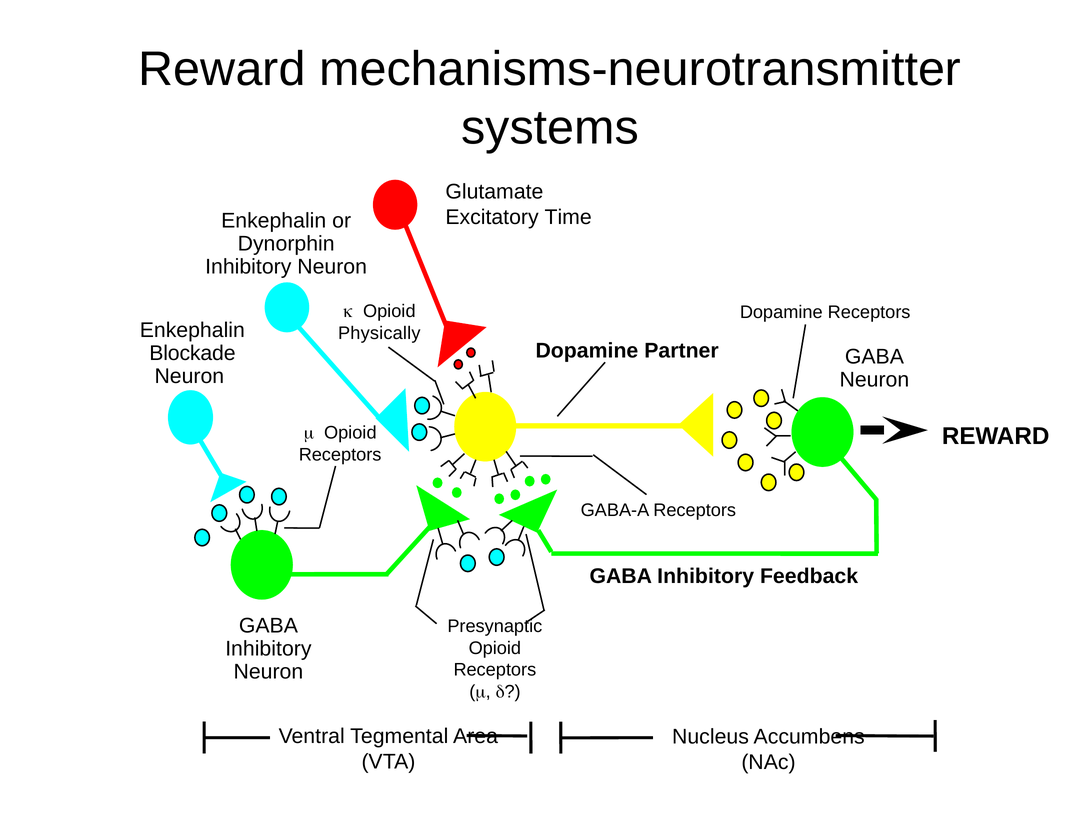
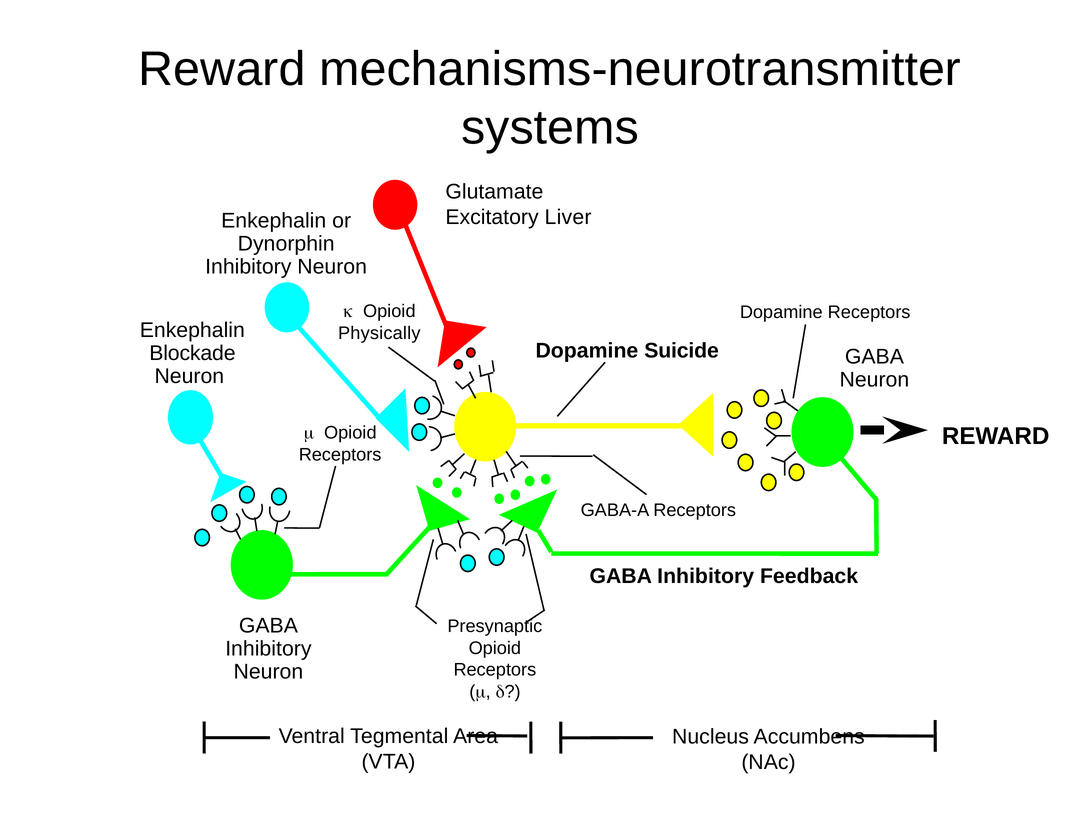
Time: Time -> Liver
Partner: Partner -> Suicide
